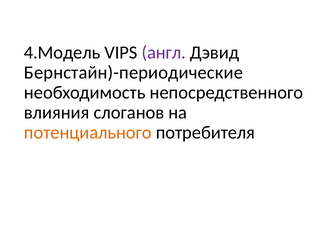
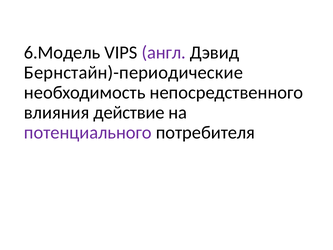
4.Модель: 4.Модель -> 6.Модель
слоганов: слоганов -> действие
потенциального colour: orange -> purple
